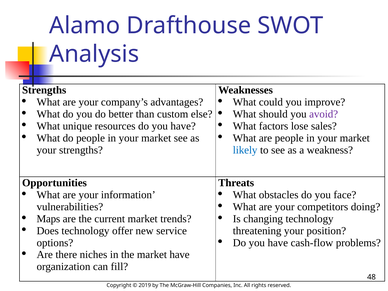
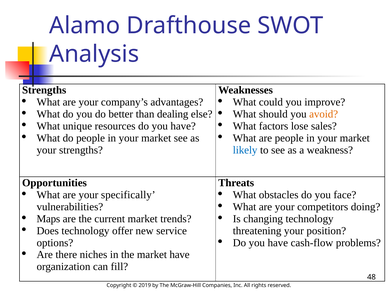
custom: custom -> dealing
avoid colour: purple -> orange
information: information -> specifically
